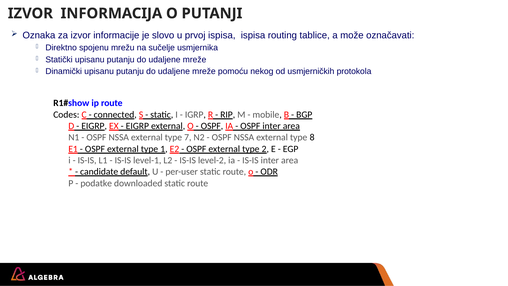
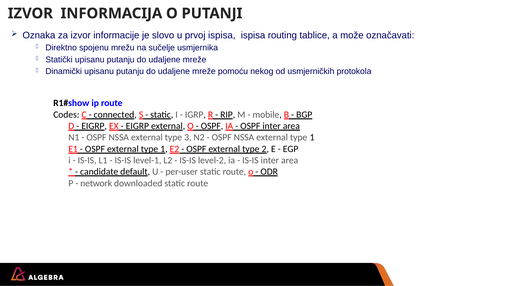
7: 7 -> 3
NSSA external type 8: 8 -> 1
podatke: podatke -> network
